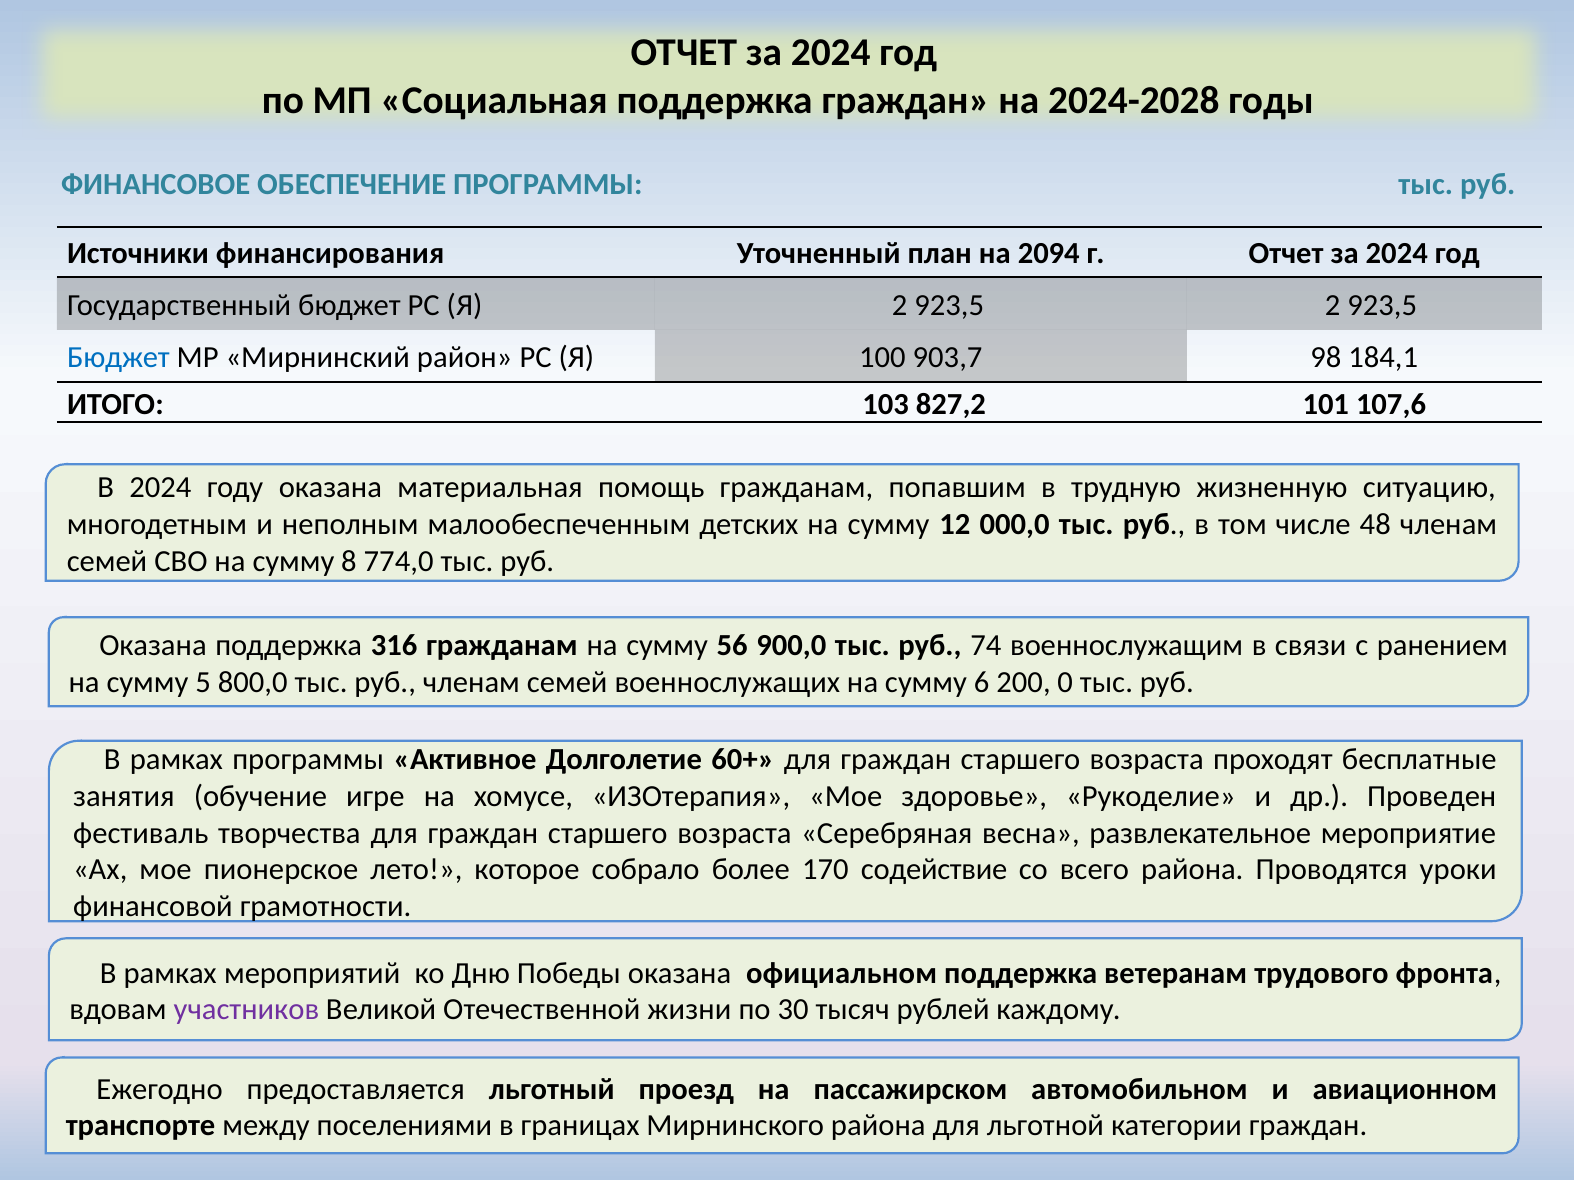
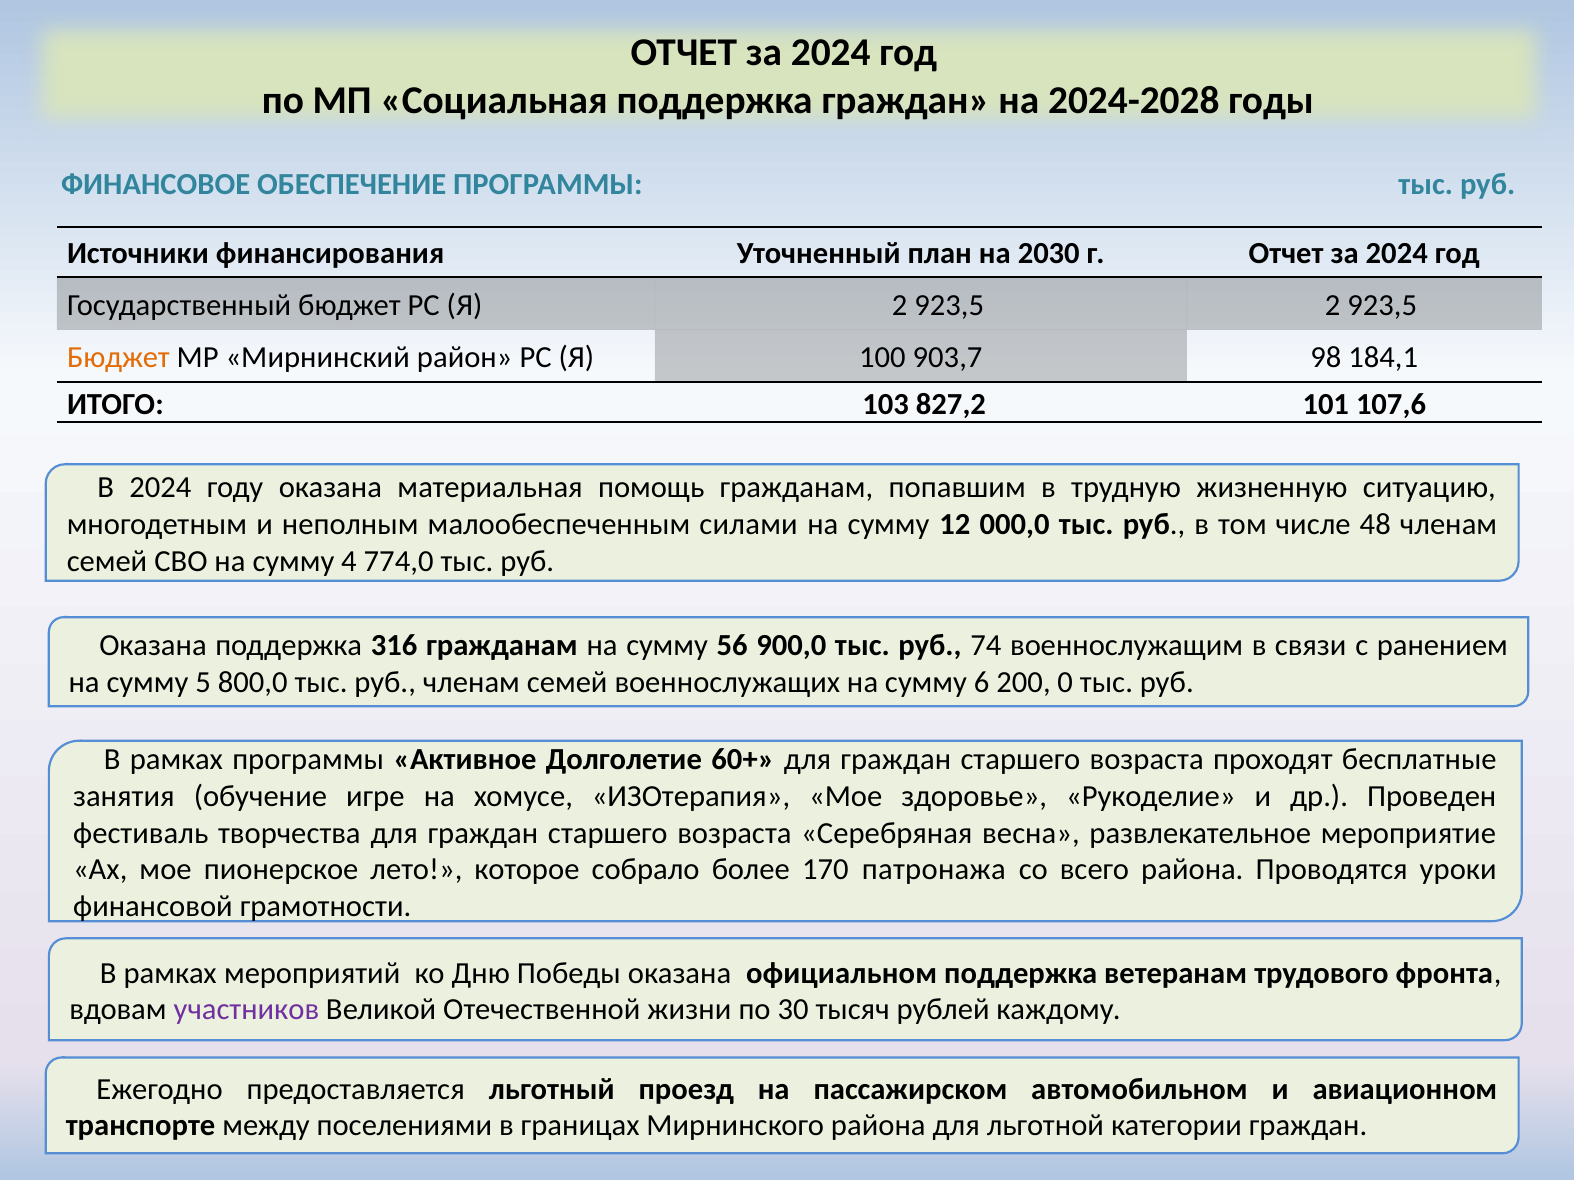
2094: 2094 -> 2030
Бюджет at (118, 358) colour: blue -> orange
детских: детских -> силами
8: 8 -> 4
содействие: содействие -> патронажа
